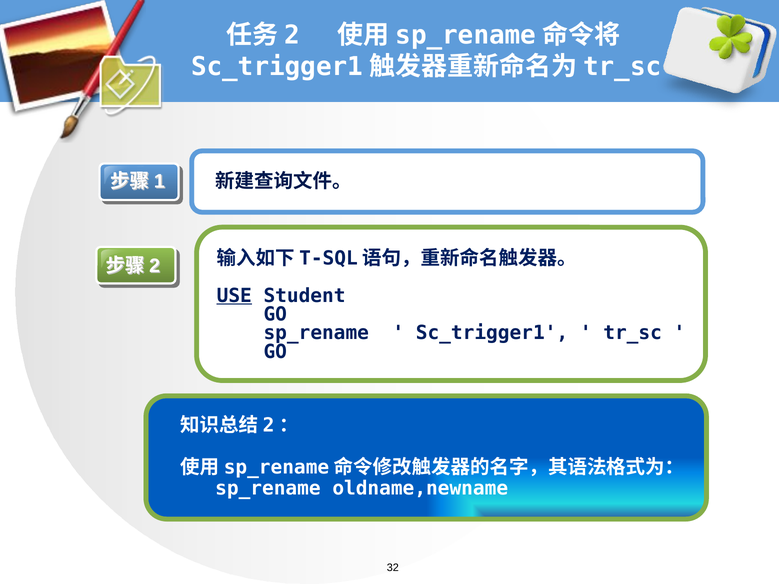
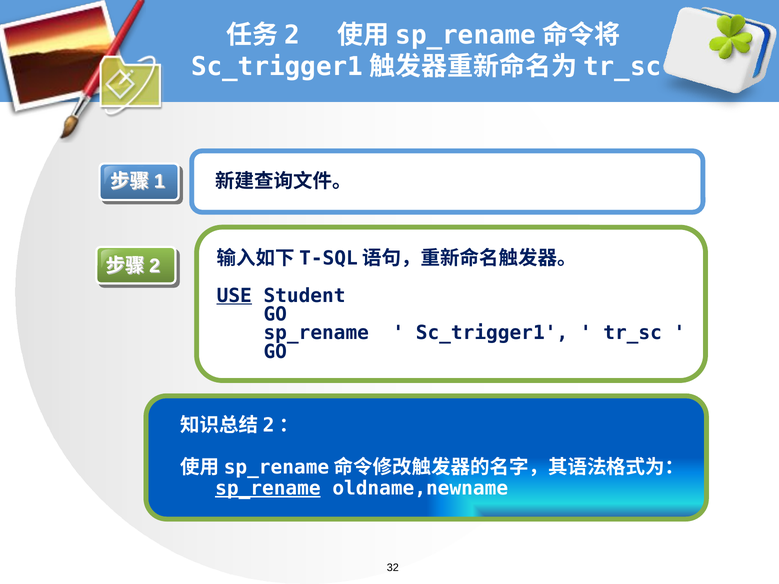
sp_rename at (268, 489) underline: none -> present
